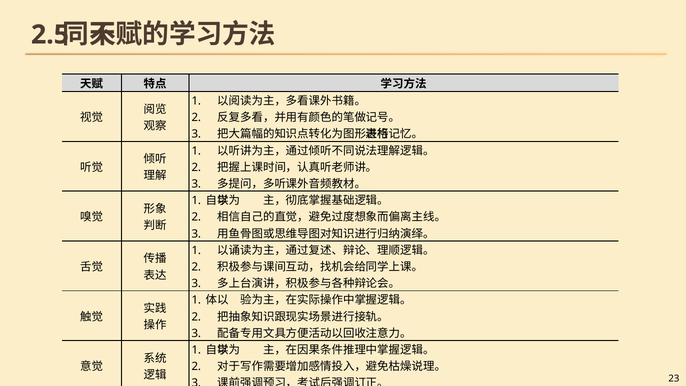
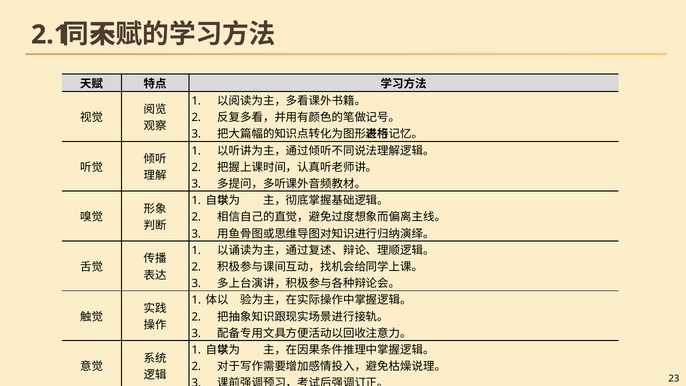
2.5: 2.5 -> 2.1
